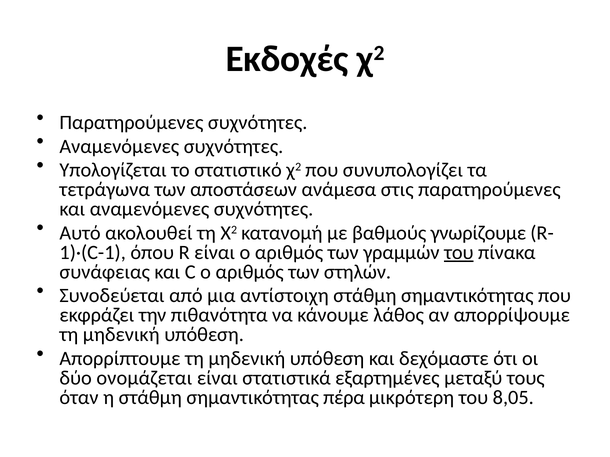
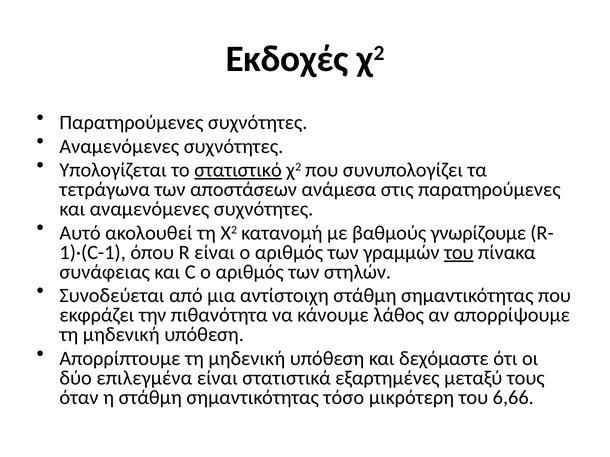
στατιστικό underline: none -> present
ονομάζεται: ονομάζεται -> επιλεγμένα
πέρα: πέρα -> τόσο
8,05: 8,05 -> 6,66
